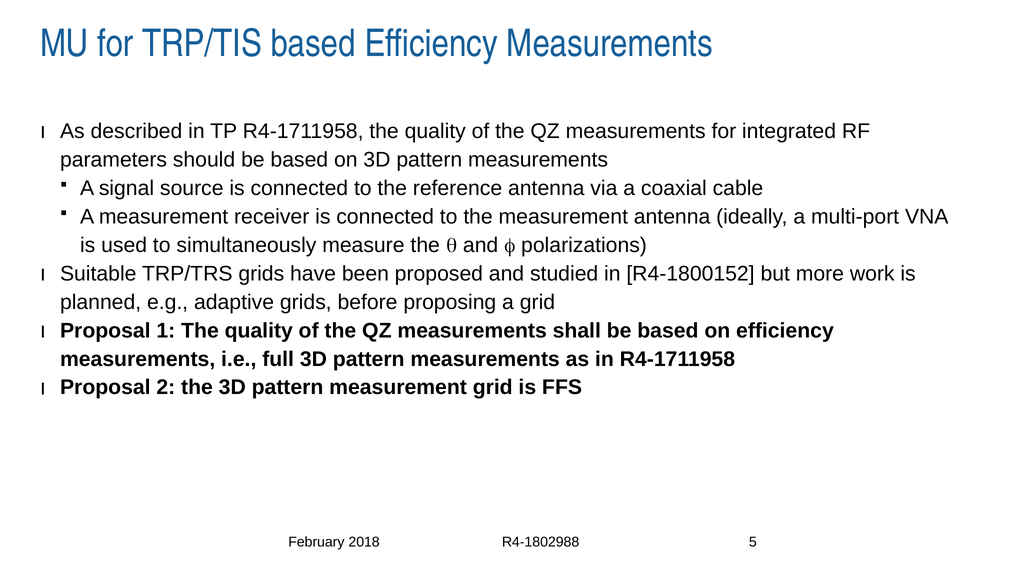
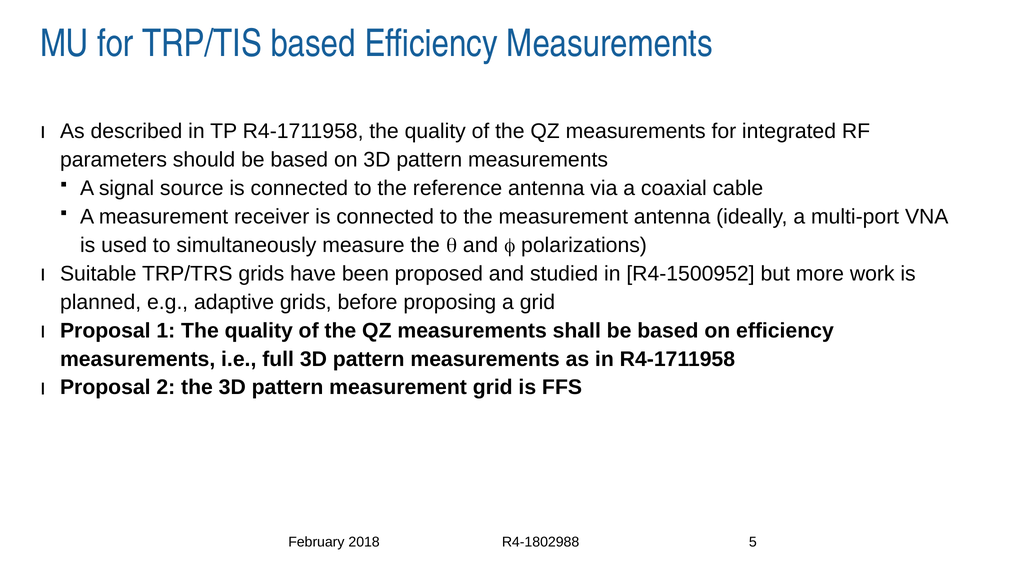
R4-1800152: R4-1800152 -> R4-1500952
